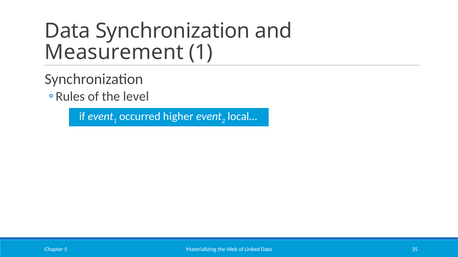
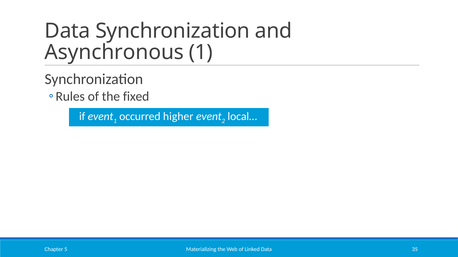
Measurement: Measurement -> Asynchronous
level: level -> fixed
